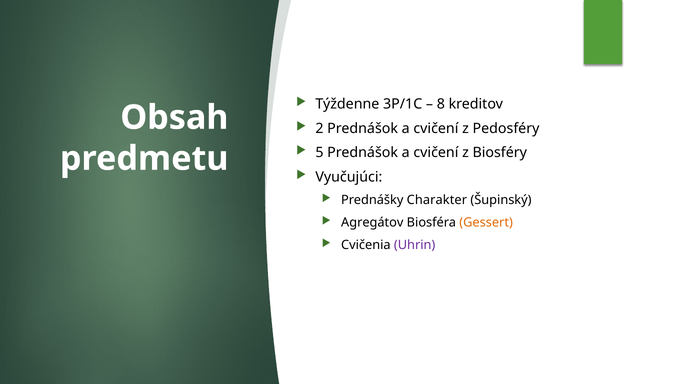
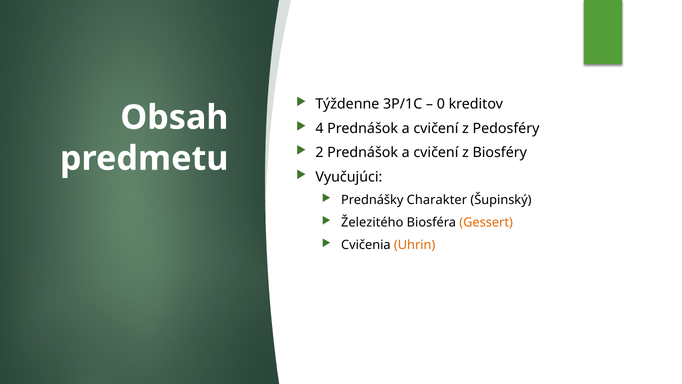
8: 8 -> 0
2: 2 -> 4
5: 5 -> 2
Agregátov: Agregátov -> Železitého
Uhrin colour: purple -> orange
